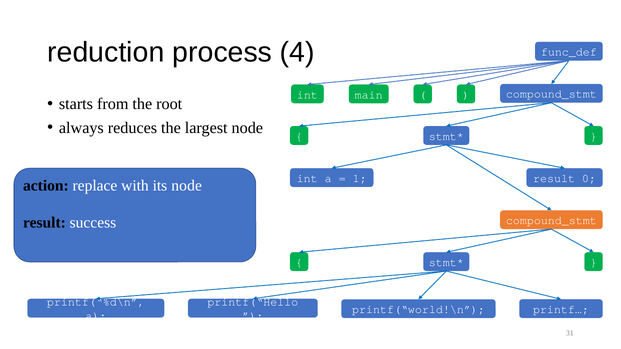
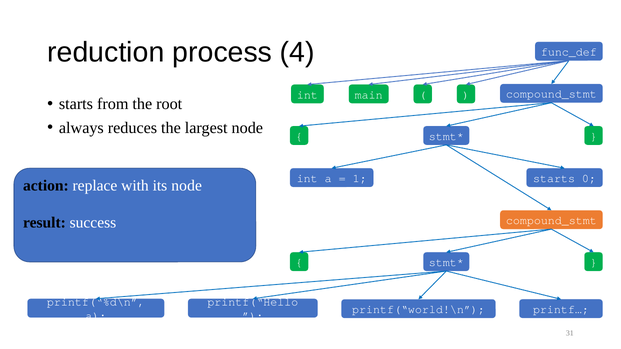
1 result: result -> starts
